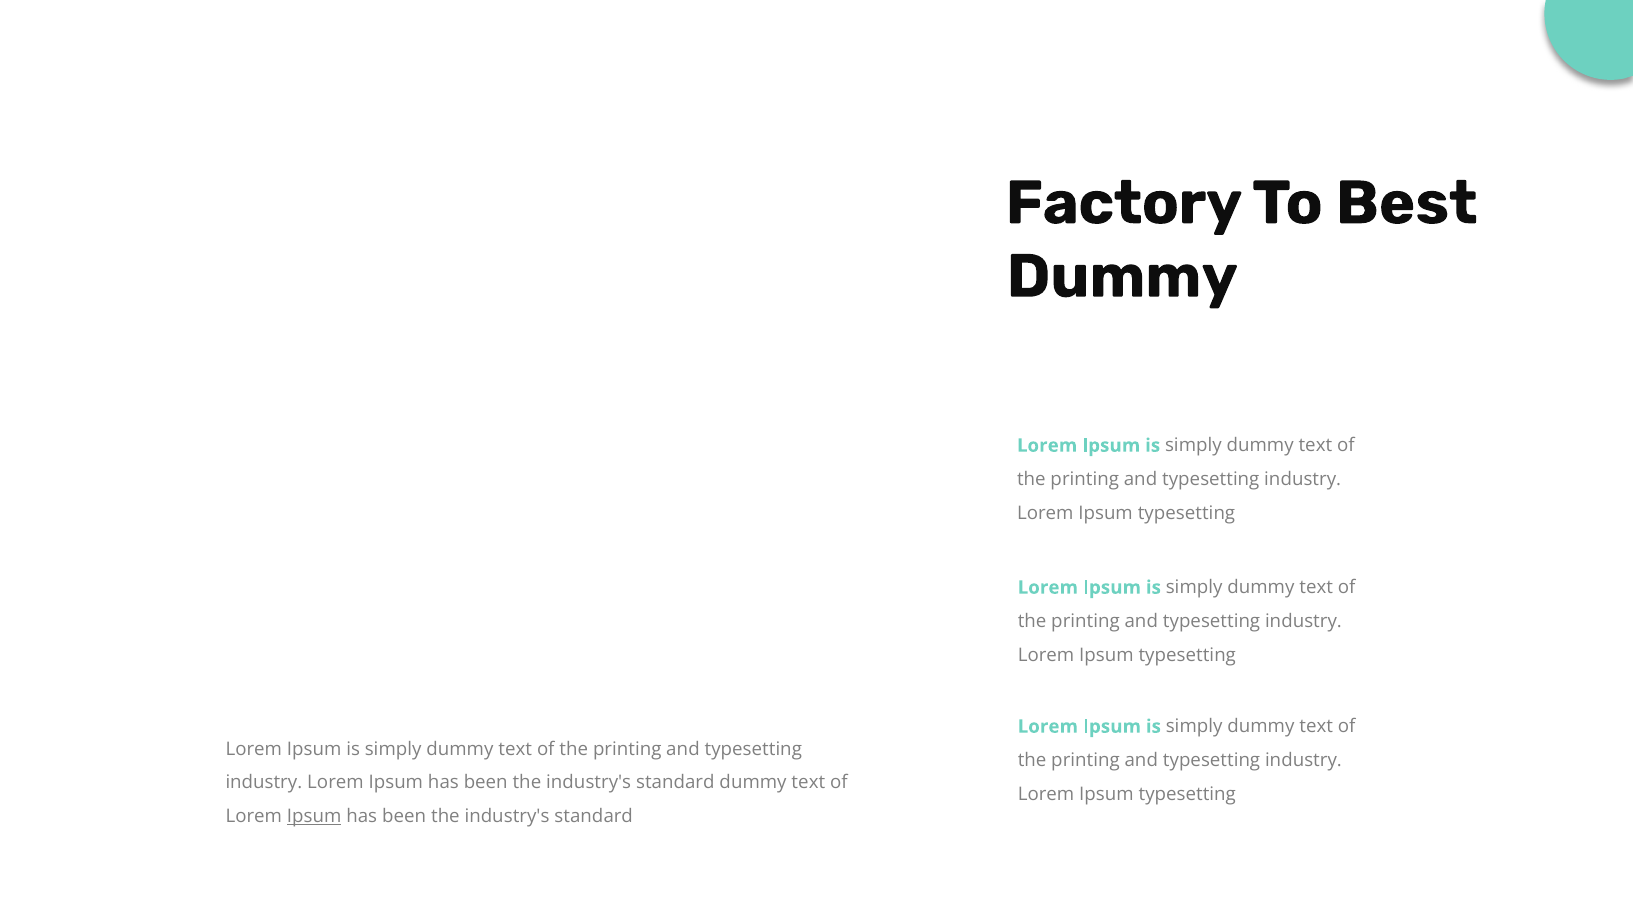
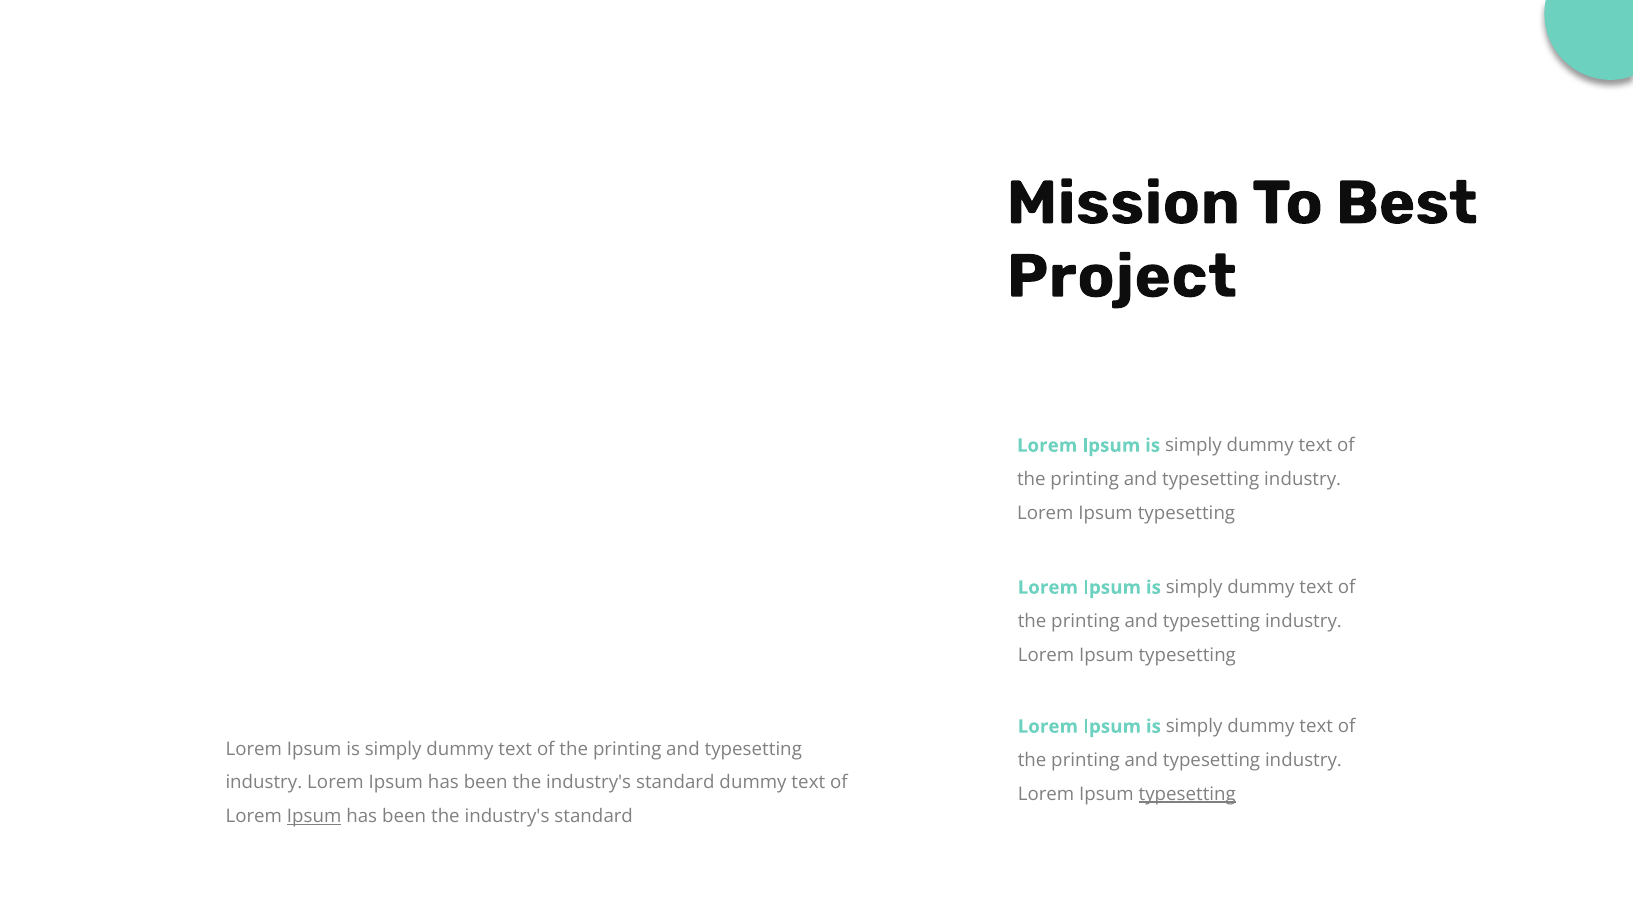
Factory: Factory -> Mission
Dummy at (1122, 277): Dummy -> Project
typesetting at (1187, 794) underline: none -> present
